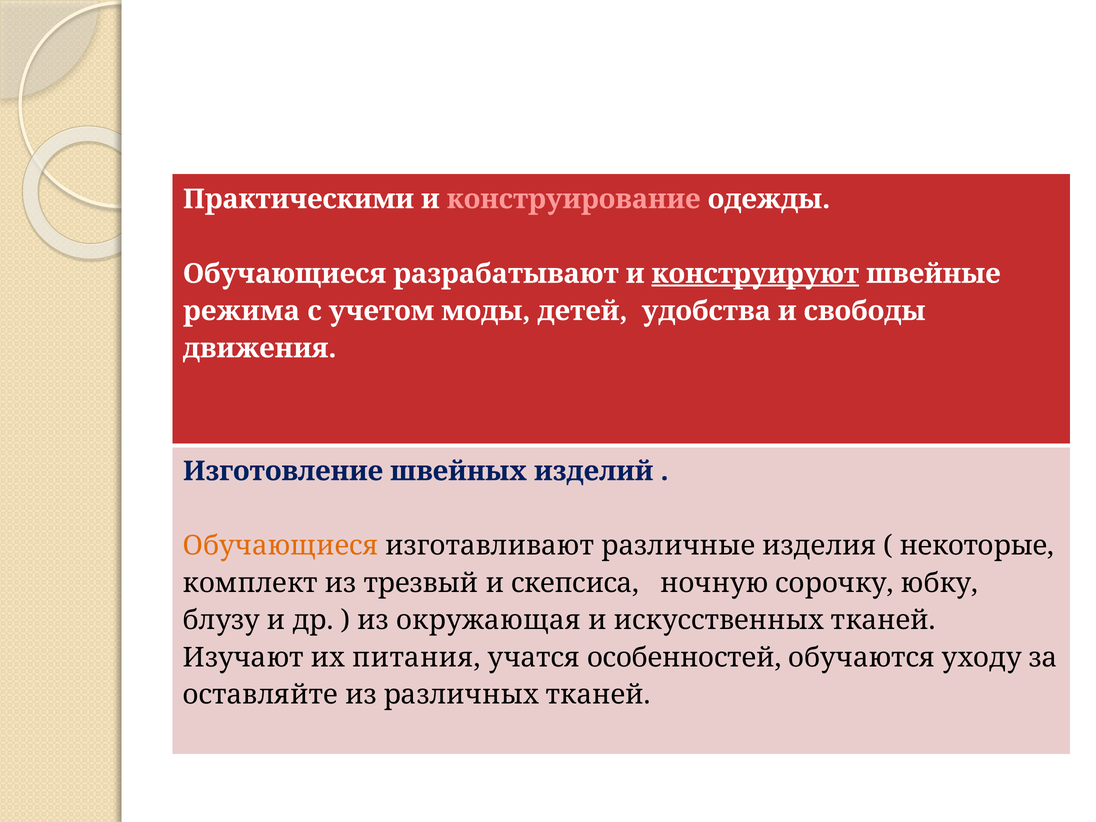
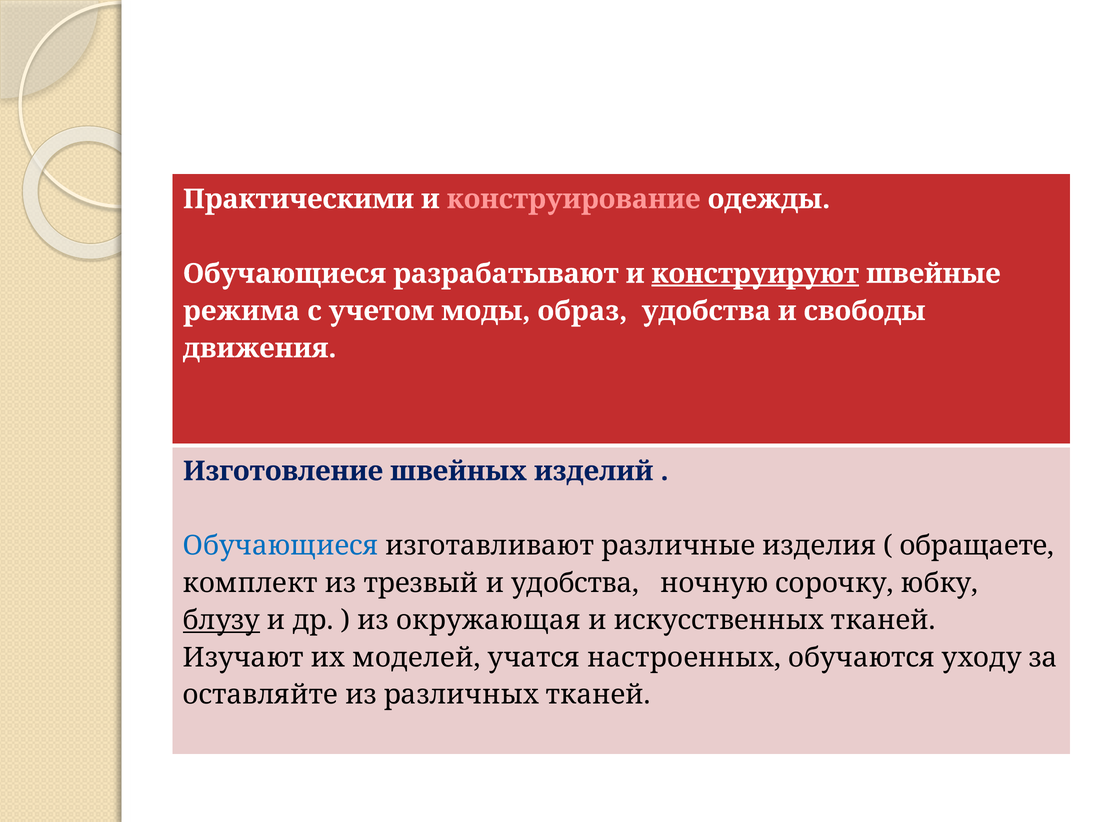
детей: детей -> образ
Обучающиеся at (281, 546) colour: orange -> blue
некоторые: некоторые -> обращаете
и скепсиса: скепсиса -> удобства
блузу underline: none -> present
питания: питания -> моделей
особенностей: особенностей -> настроенных
